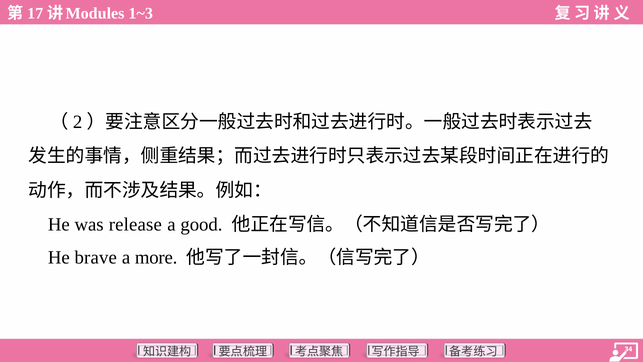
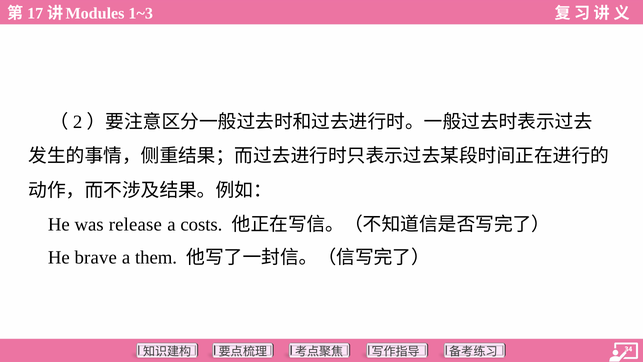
good: good -> costs
more: more -> them
